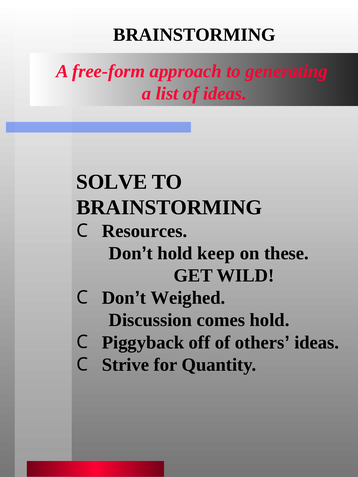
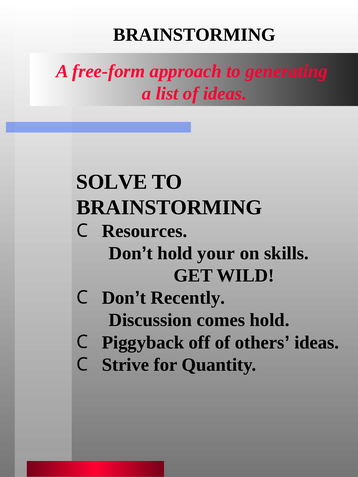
keep: keep -> your
these: these -> skills
Weighed: Weighed -> Recently
